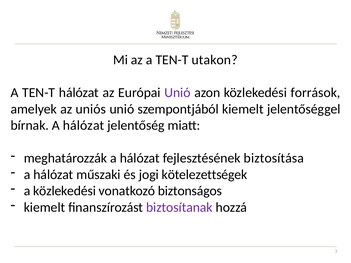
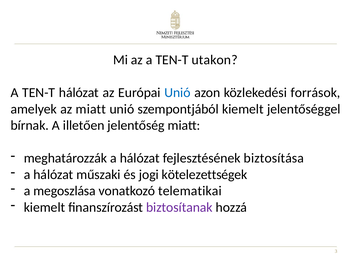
Unió at (177, 93) colour: purple -> blue
az uniós: uniós -> miatt
bírnak A hálózat: hálózat -> illetően
a közlekedési: közlekedési -> megoszlása
biztonságos: biztonságos -> telematikai
